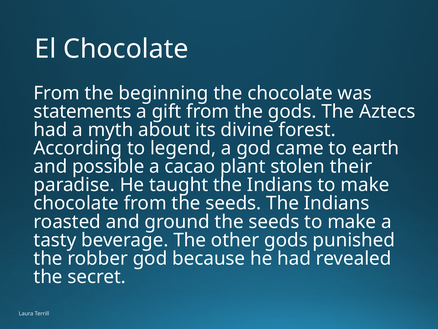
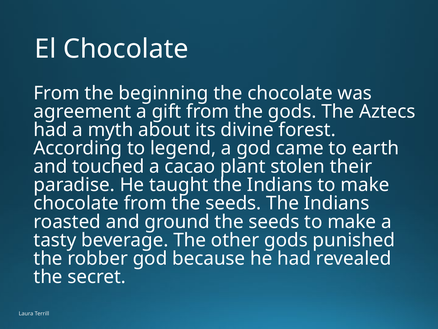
statements: statements -> agreement
possible: possible -> touched
